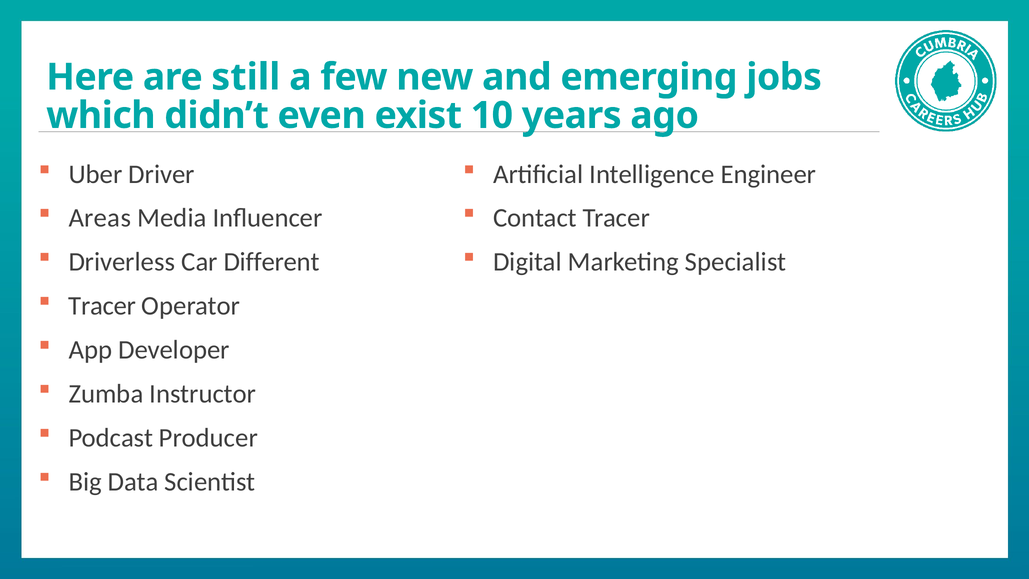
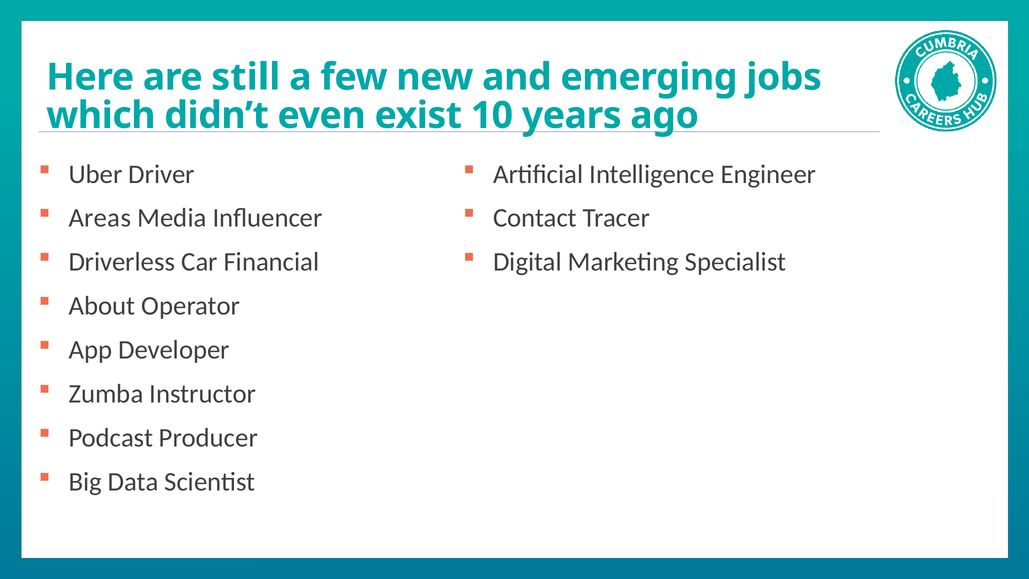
Different: Different -> Financial
Tracer at (102, 306): Tracer -> About
